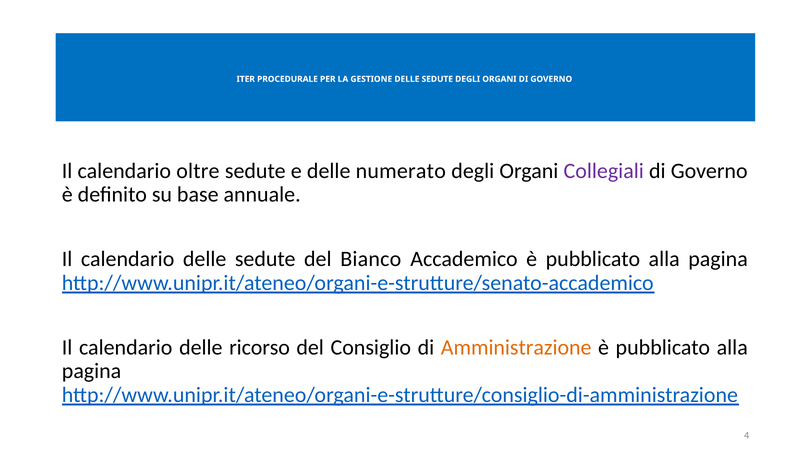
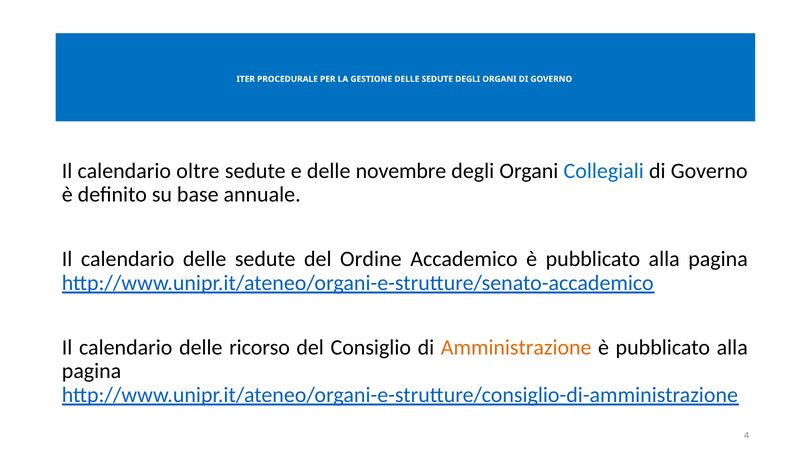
numerato: numerato -> novembre
Collegiali colour: purple -> blue
Bianco: Bianco -> Ordine
